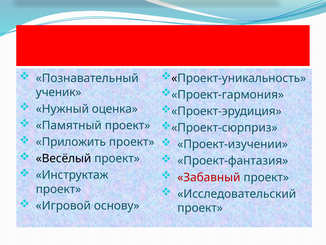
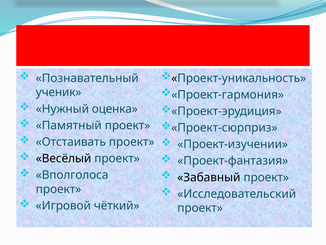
Приложить: Приложить -> Отстаивать
Инструктаж: Инструктаж -> Вполголоса
Забавный colour: red -> black
основу: основу -> чёткий
